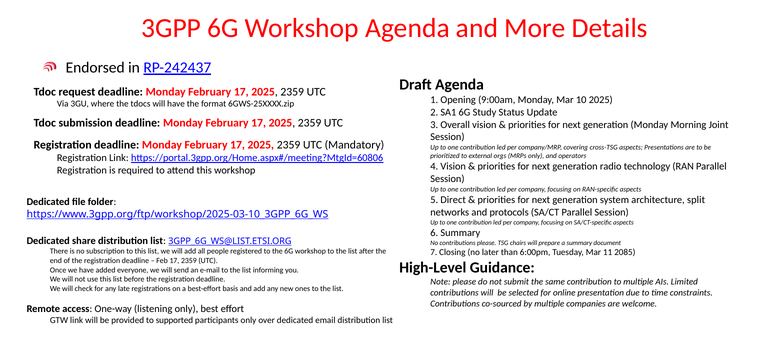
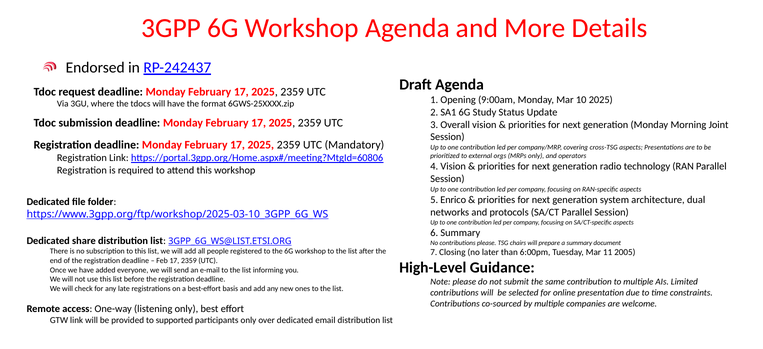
Direct: Direct -> Enrico
split: split -> dual
2085: 2085 -> 2005
